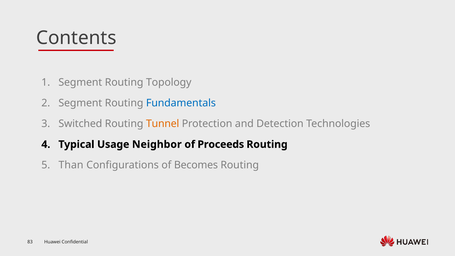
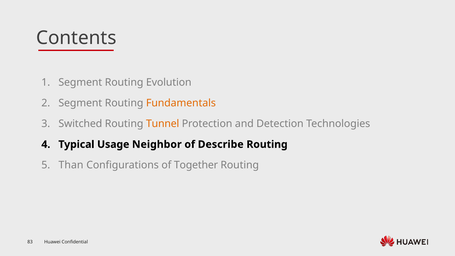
Topology: Topology -> Evolution
Fundamentals colour: blue -> orange
Proceeds: Proceeds -> Describe
Becomes: Becomes -> Together
